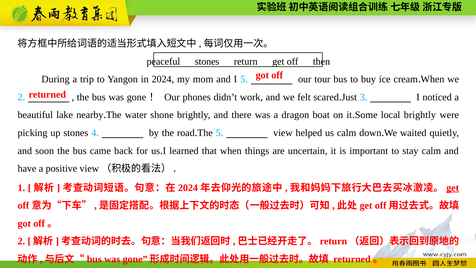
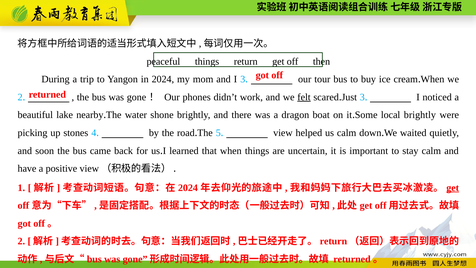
peaceful stones: stones -> things
I 5: 5 -> 3
felt underline: none -> present
